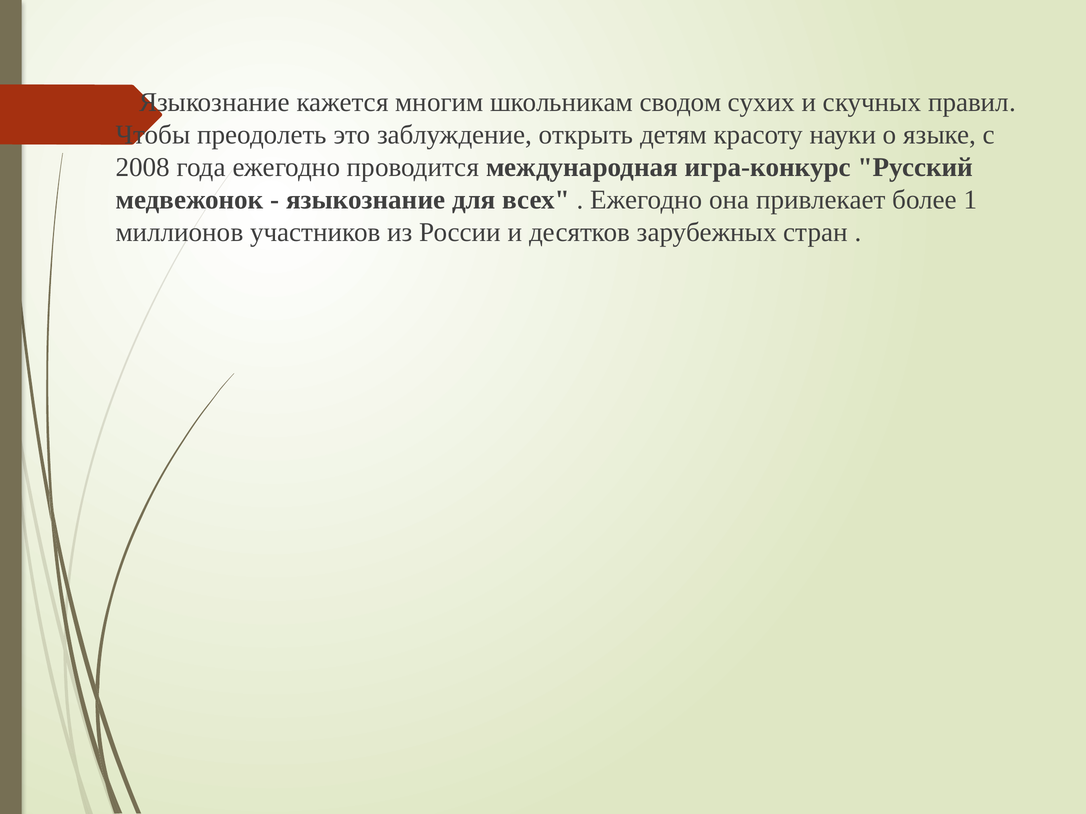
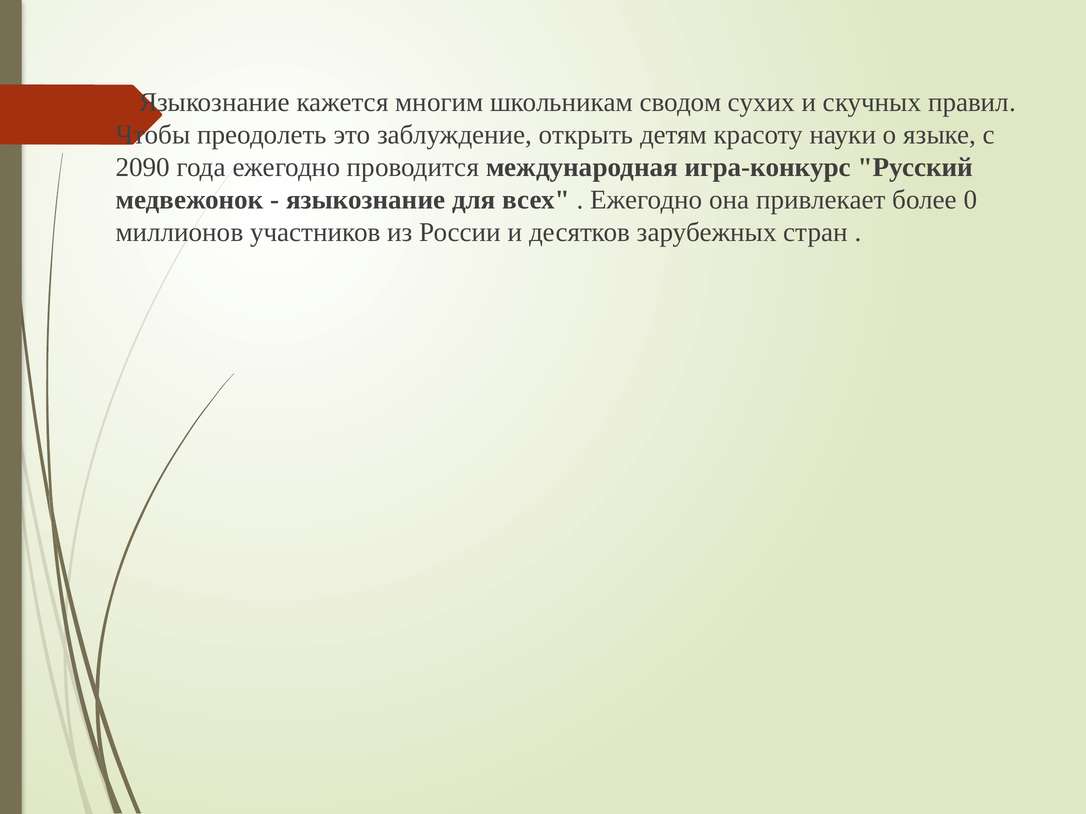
2008: 2008 -> 2090
1: 1 -> 0
